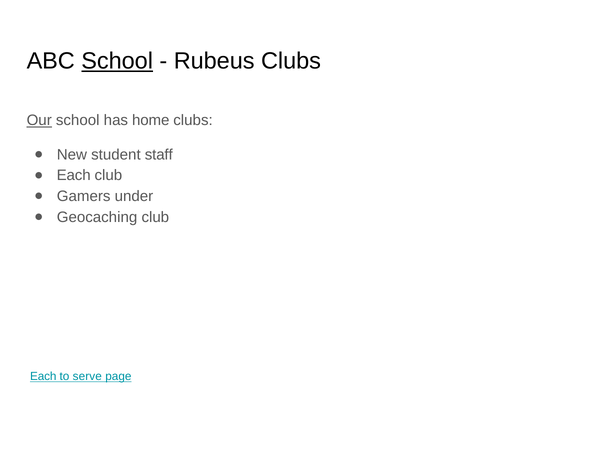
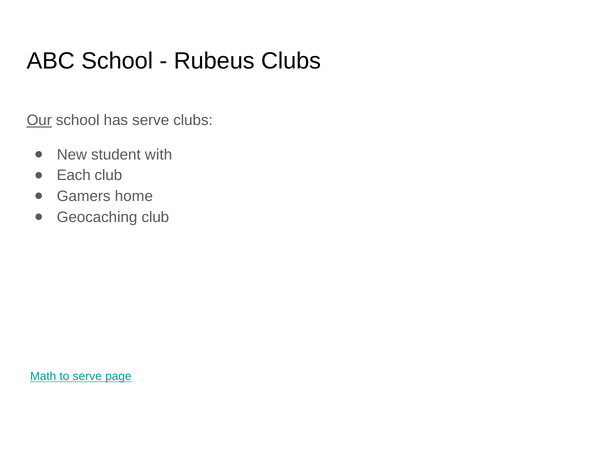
School at (117, 61) underline: present -> none
has home: home -> serve
staff: staff -> with
under: under -> home
Each at (43, 377): Each -> Math
